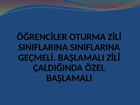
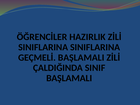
OTURMA: OTURMA -> HAZIRLIK
ÖZEL: ÖZEL -> SINIF
